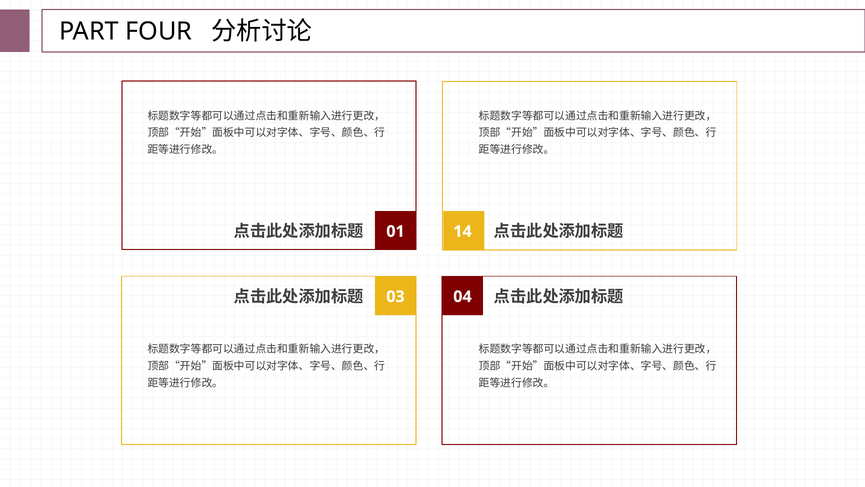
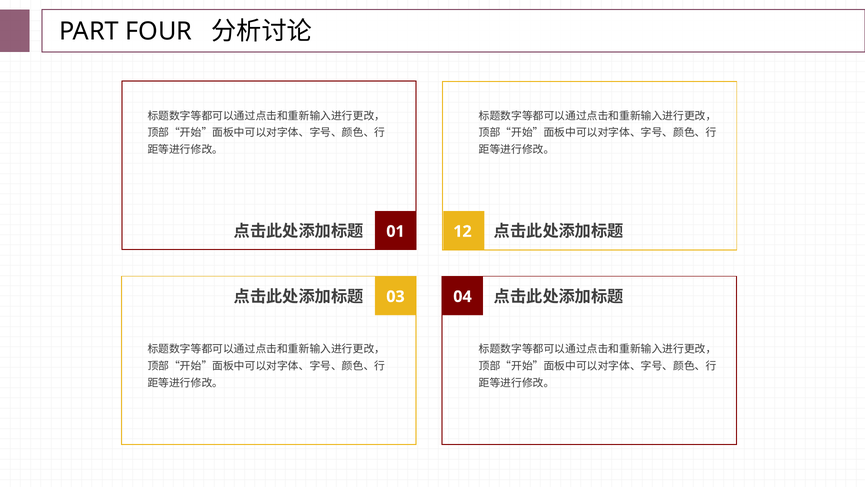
14: 14 -> 12
